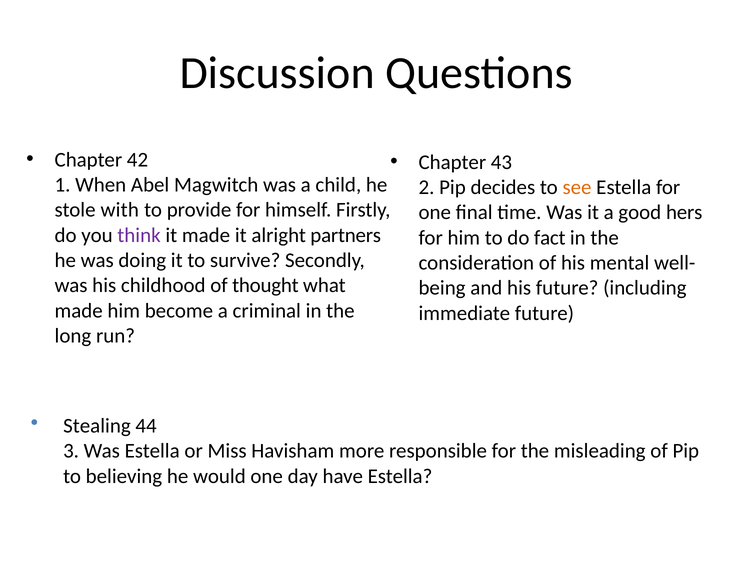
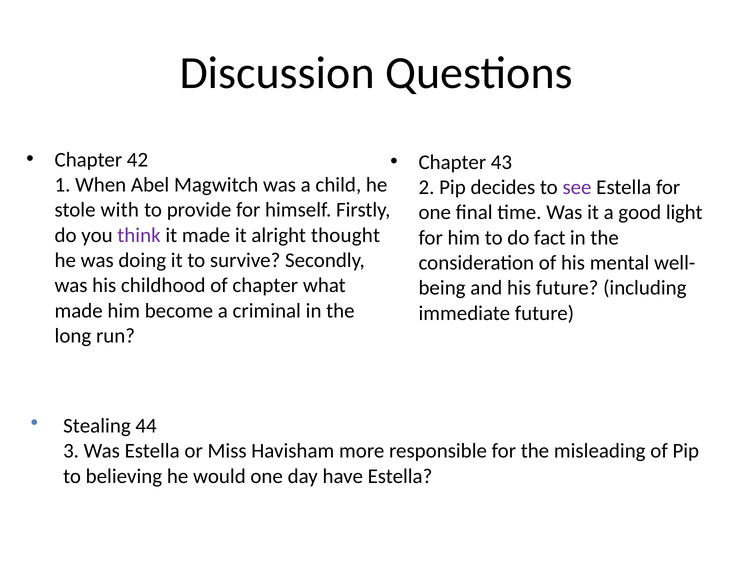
see colour: orange -> purple
hers: hers -> light
partners: partners -> thought
of thought: thought -> chapter
